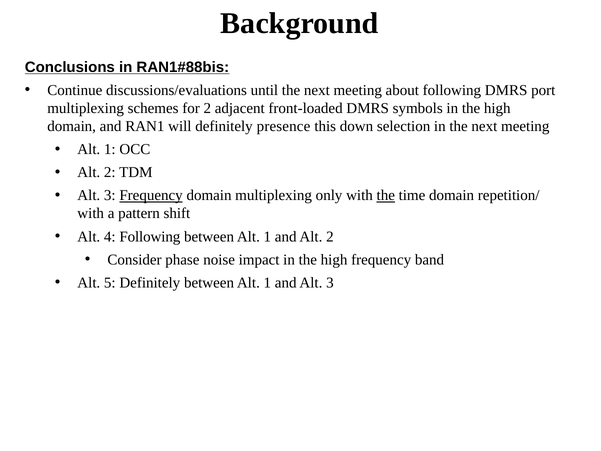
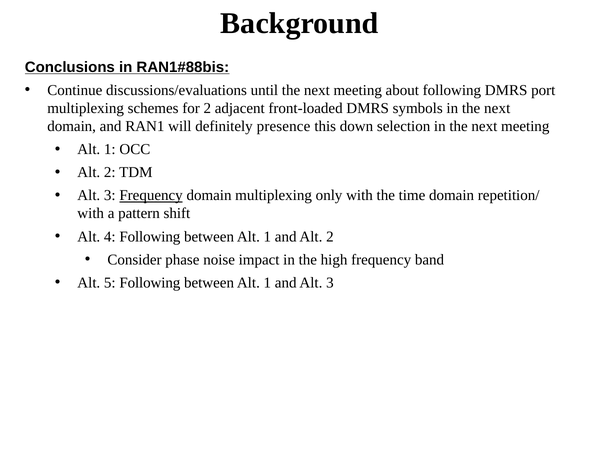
symbols in the high: high -> next
the at (386, 195) underline: present -> none
5 Definitely: Definitely -> Following
